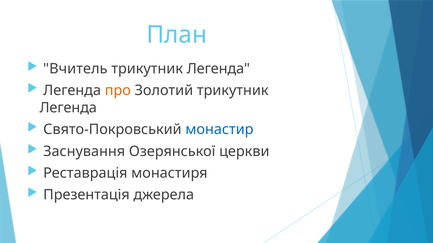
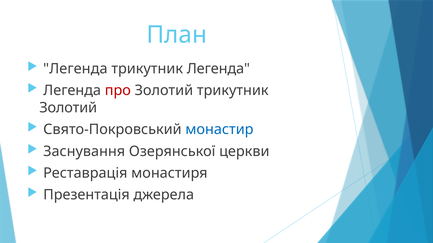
Вчитель at (75, 69): Вчитель -> Легенда
про colour: orange -> red
Легенда at (68, 108): Легенда -> Золотий
